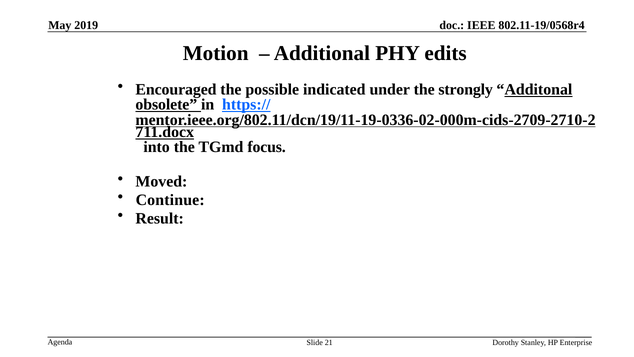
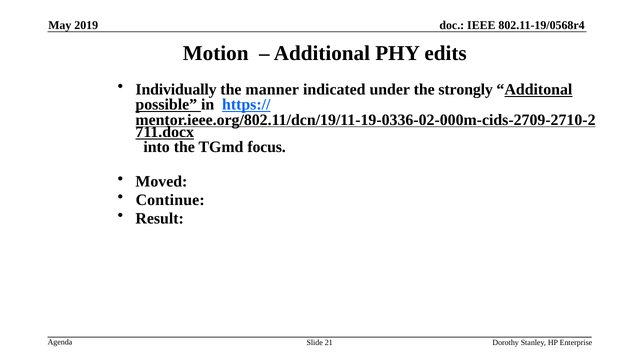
Encouraged: Encouraged -> Individually
possible: possible -> manner
obsolete: obsolete -> possible
